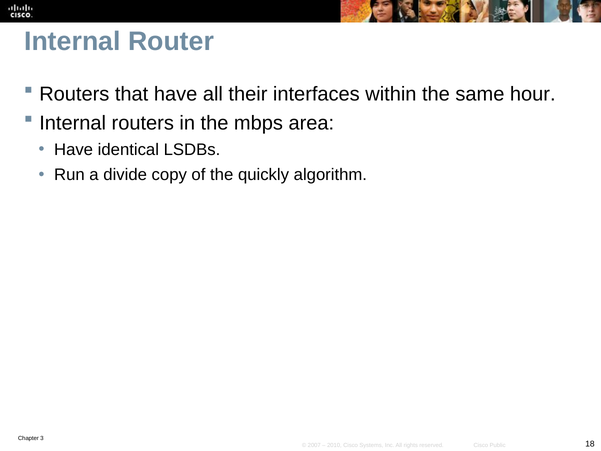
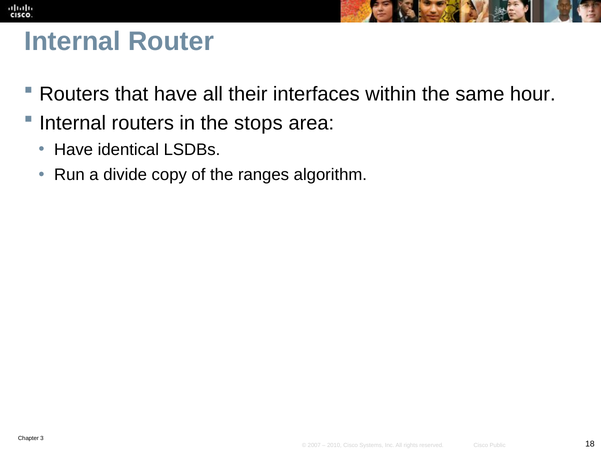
mbps: mbps -> stops
quickly: quickly -> ranges
